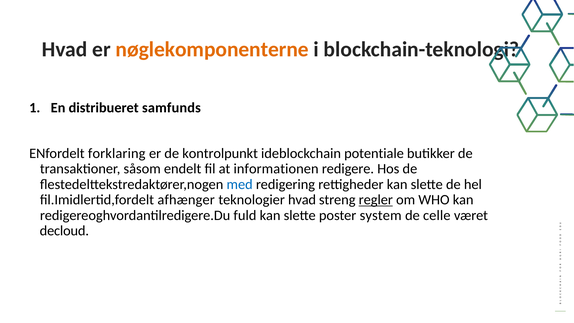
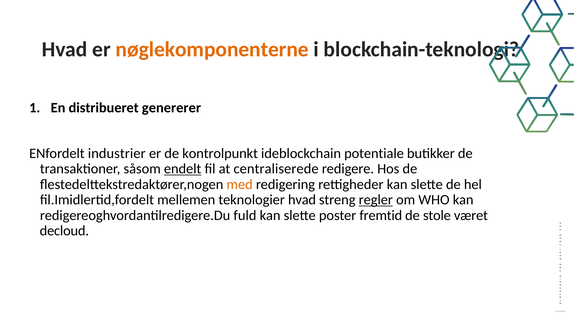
samfunds: samfunds -> genererer
forklaring: forklaring -> industrier
endelt underline: none -> present
informationen: informationen -> centraliserede
med colour: blue -> orange
afhænger: afhænger -> mellemen
system: system -> fremtid
celle: celle -> stole
